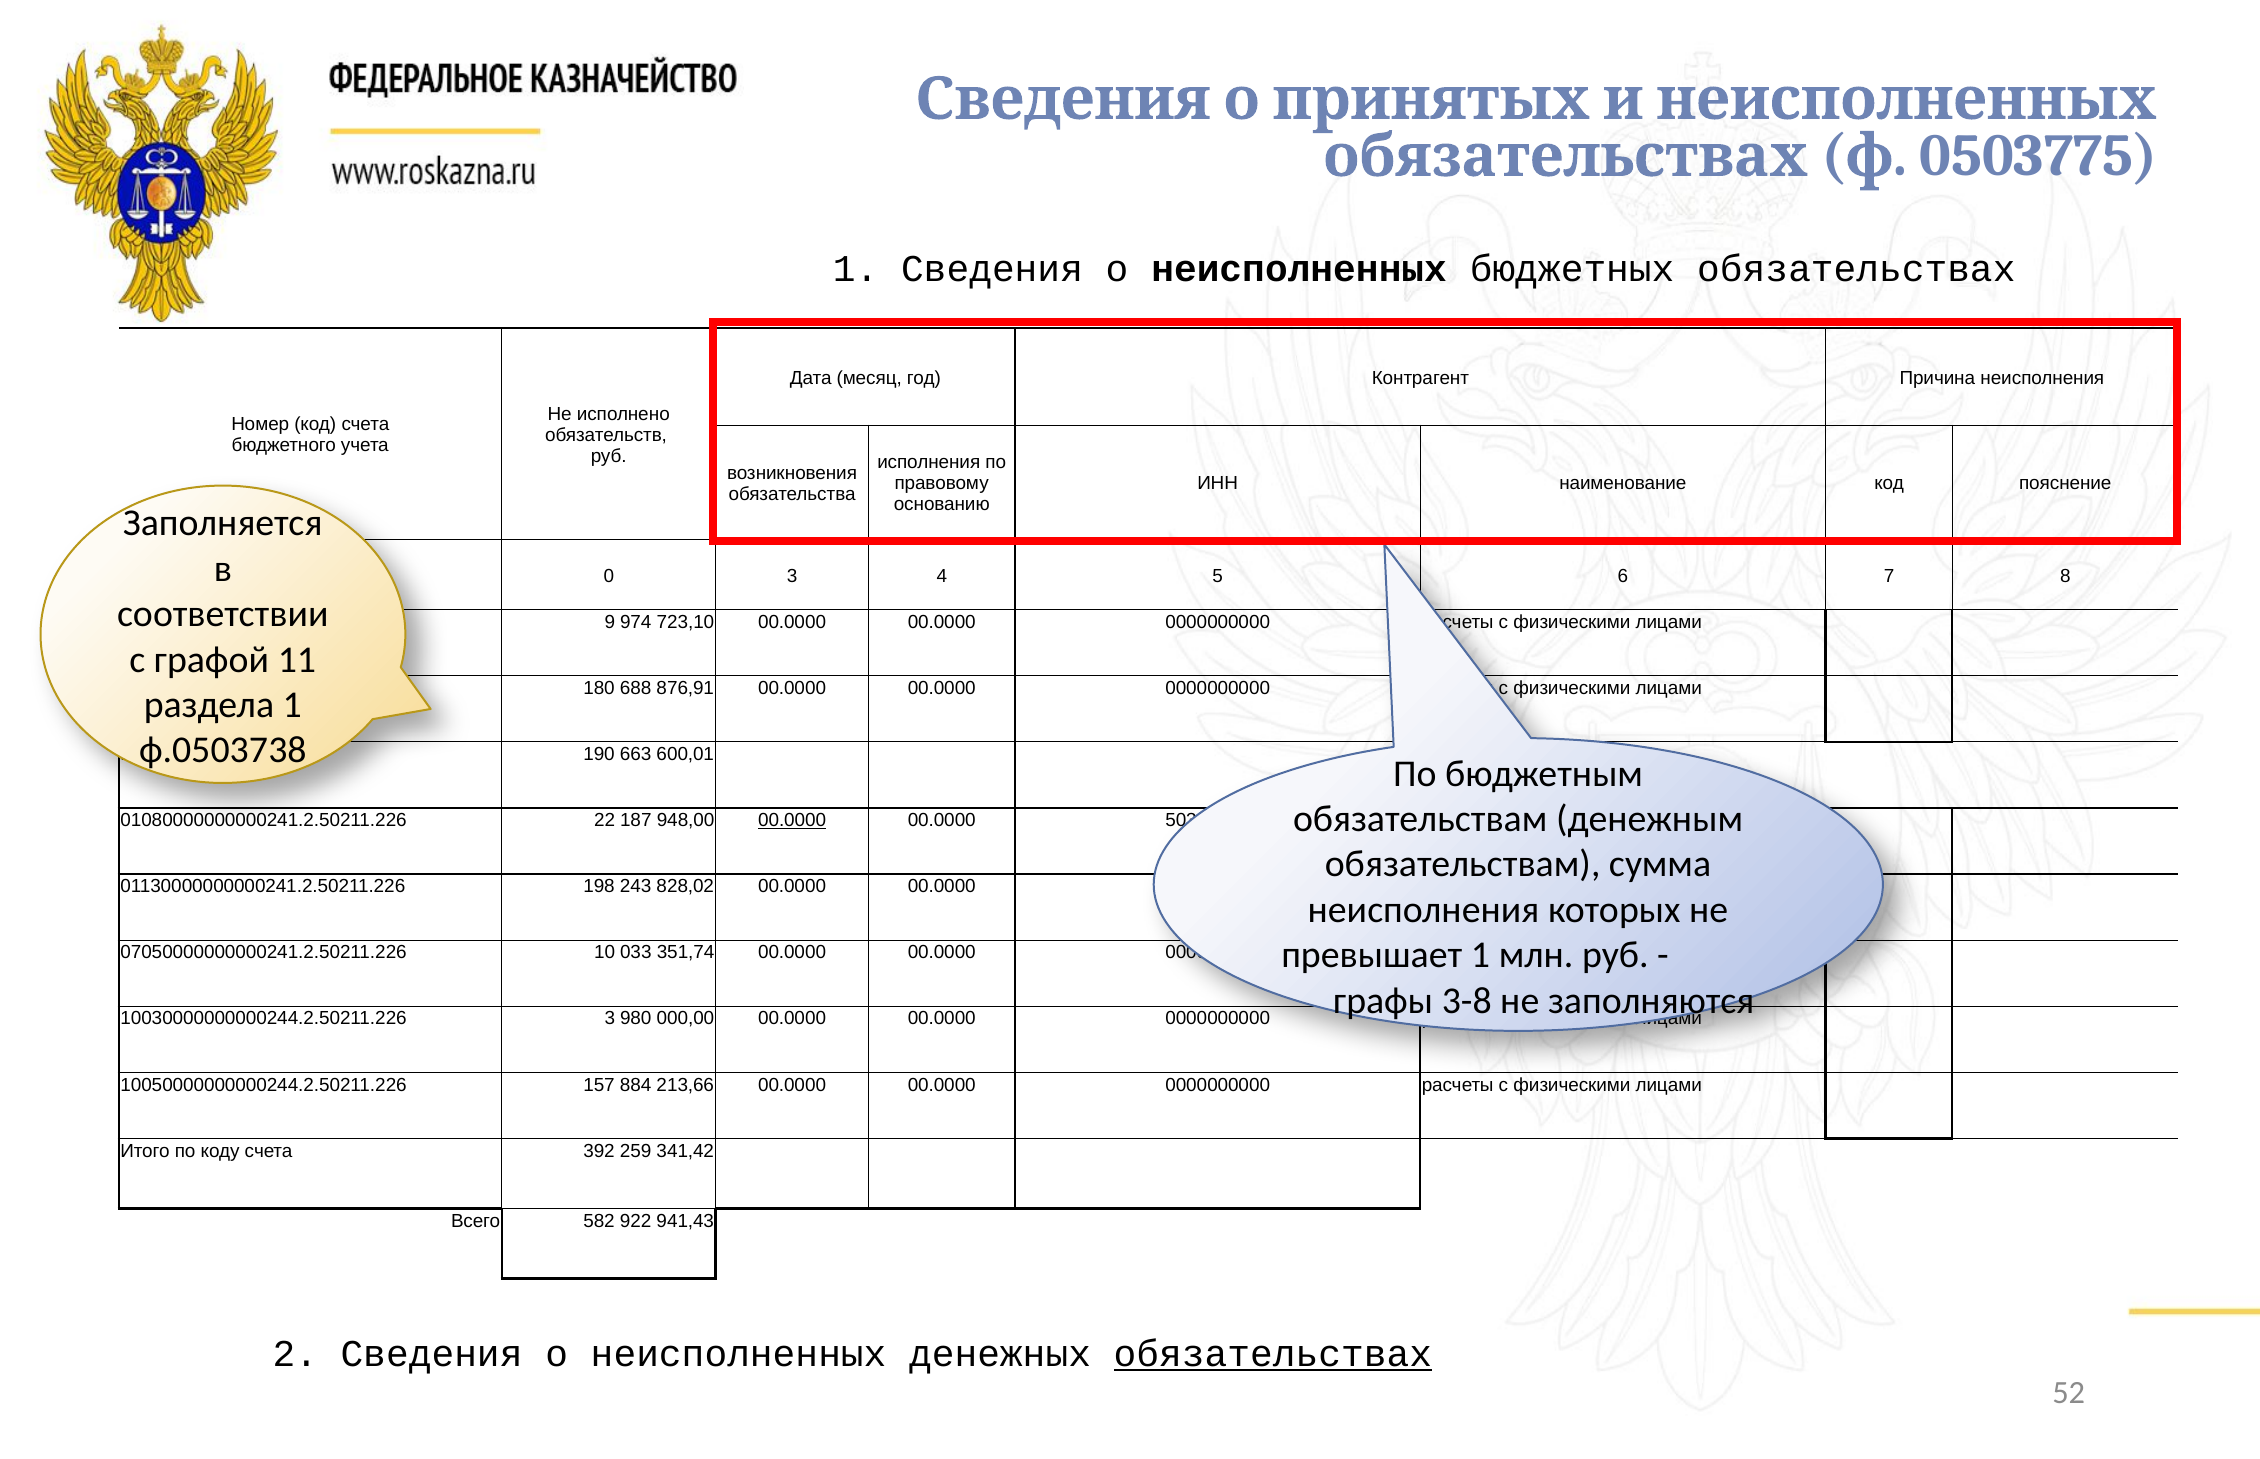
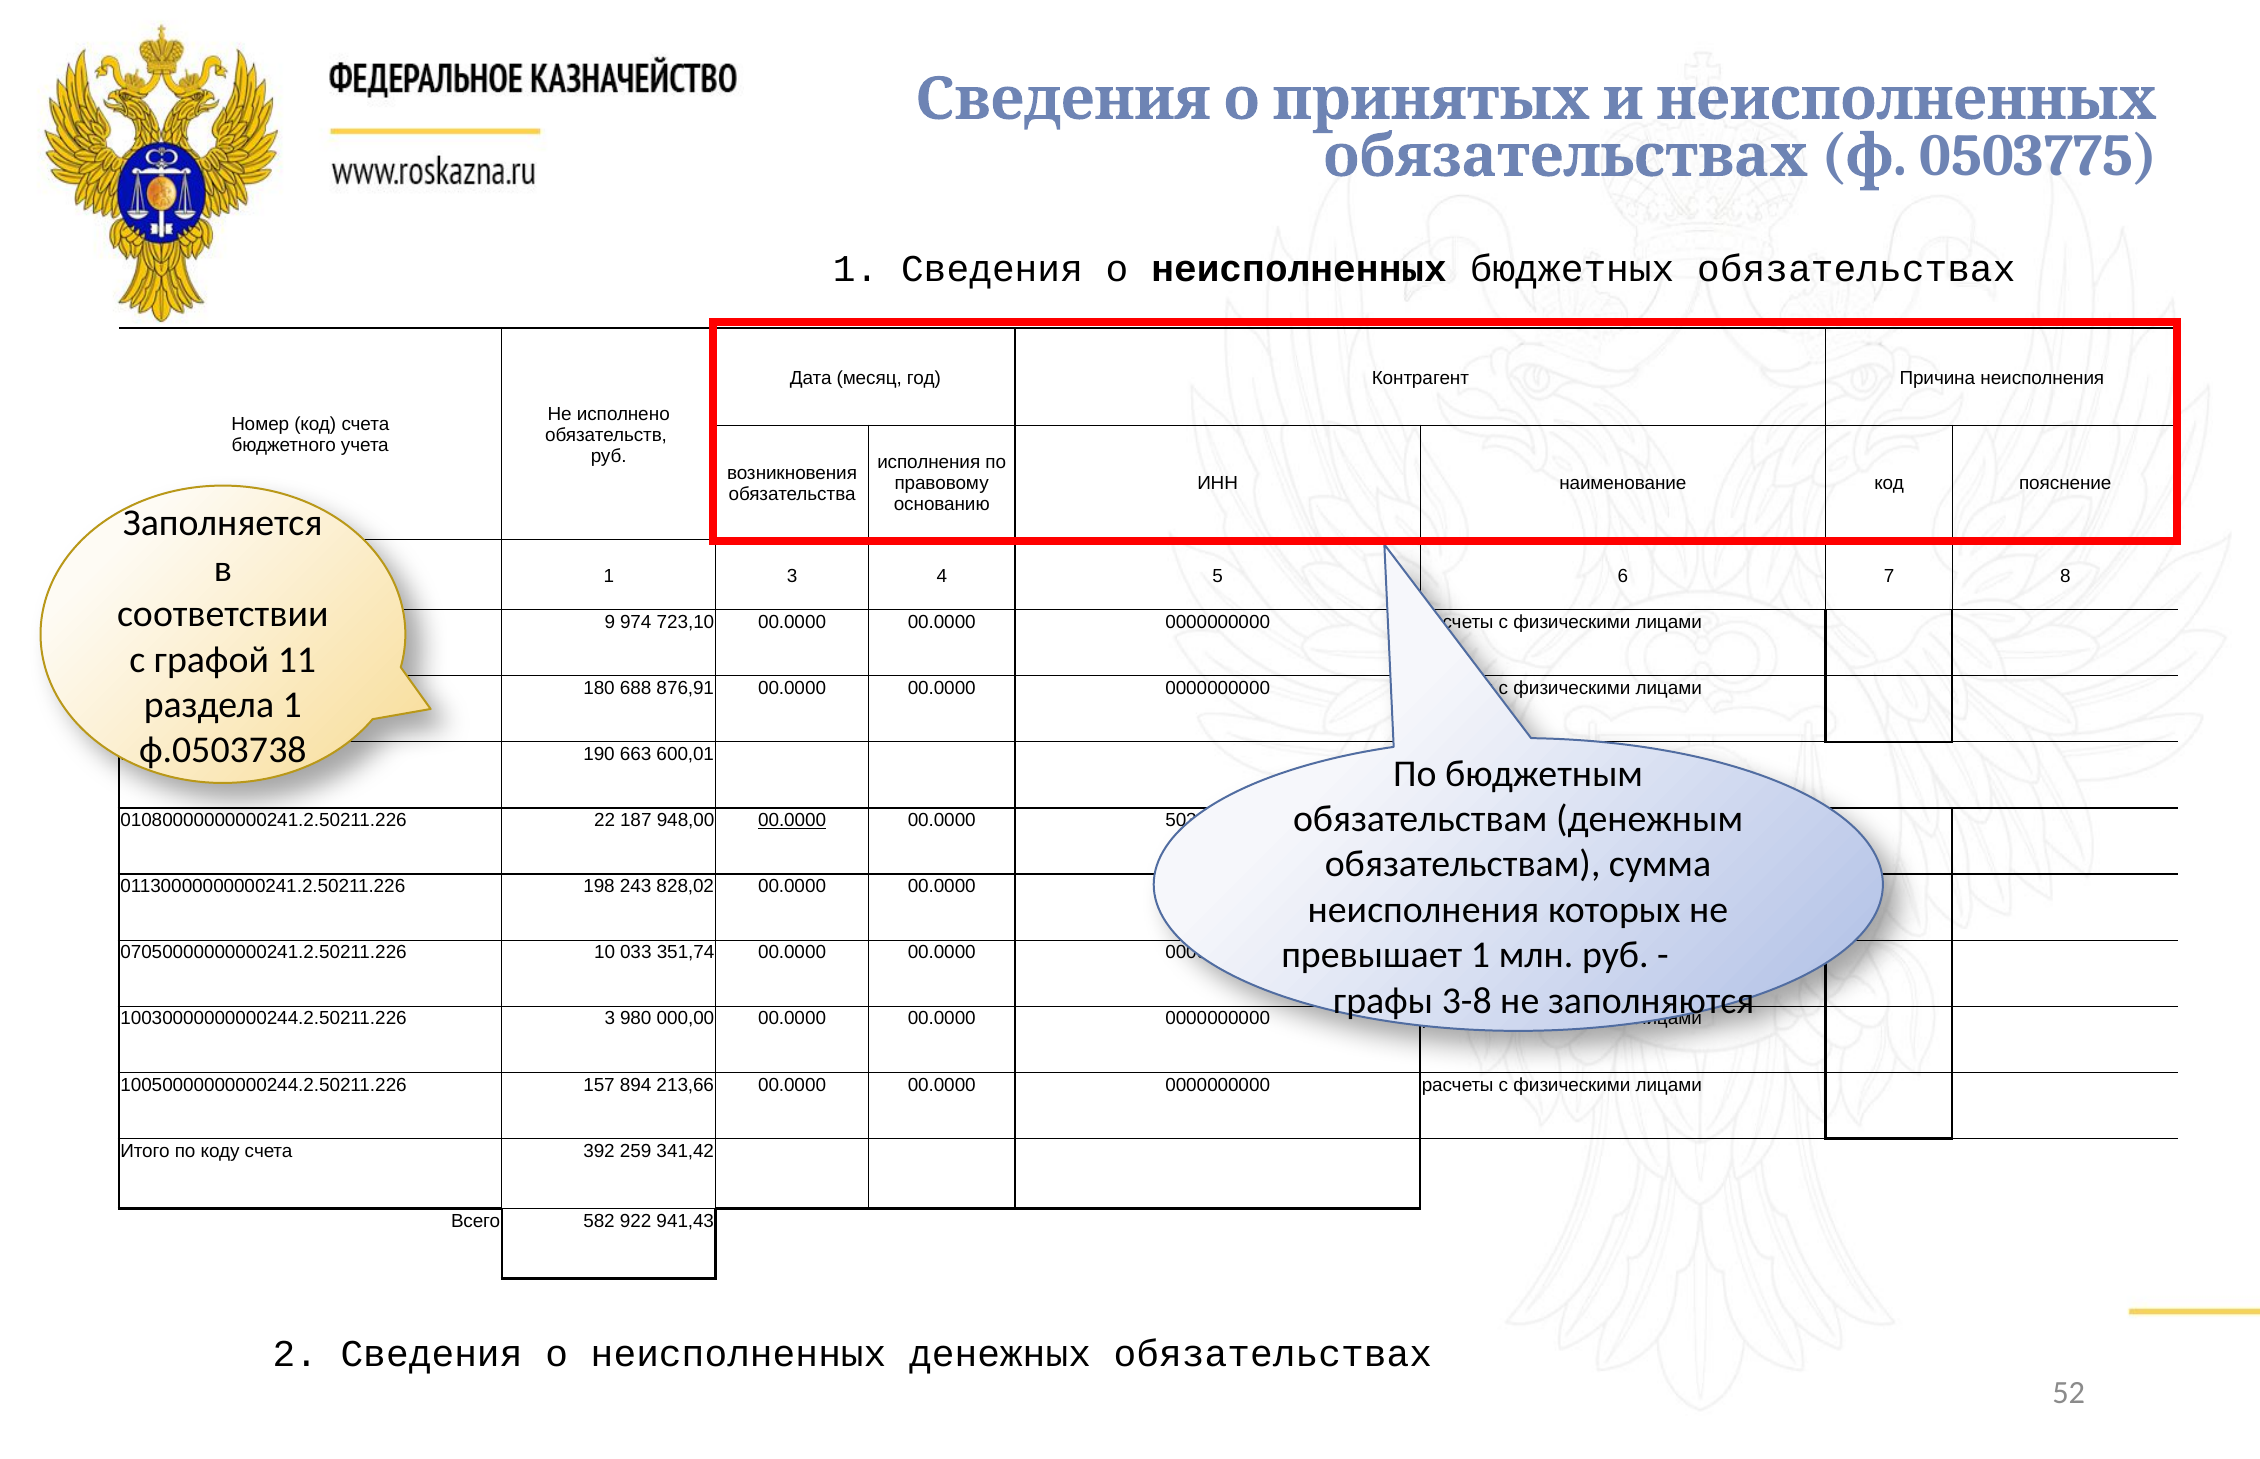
0 at (609, 576): 0 -> 1
884: 884 -> 894
обязательствах at (1273, 1354) underline: present -> none
